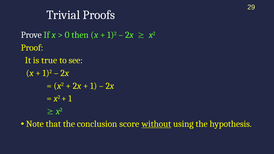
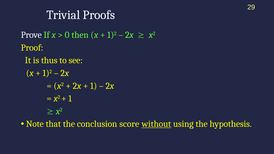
true: true -> thus
